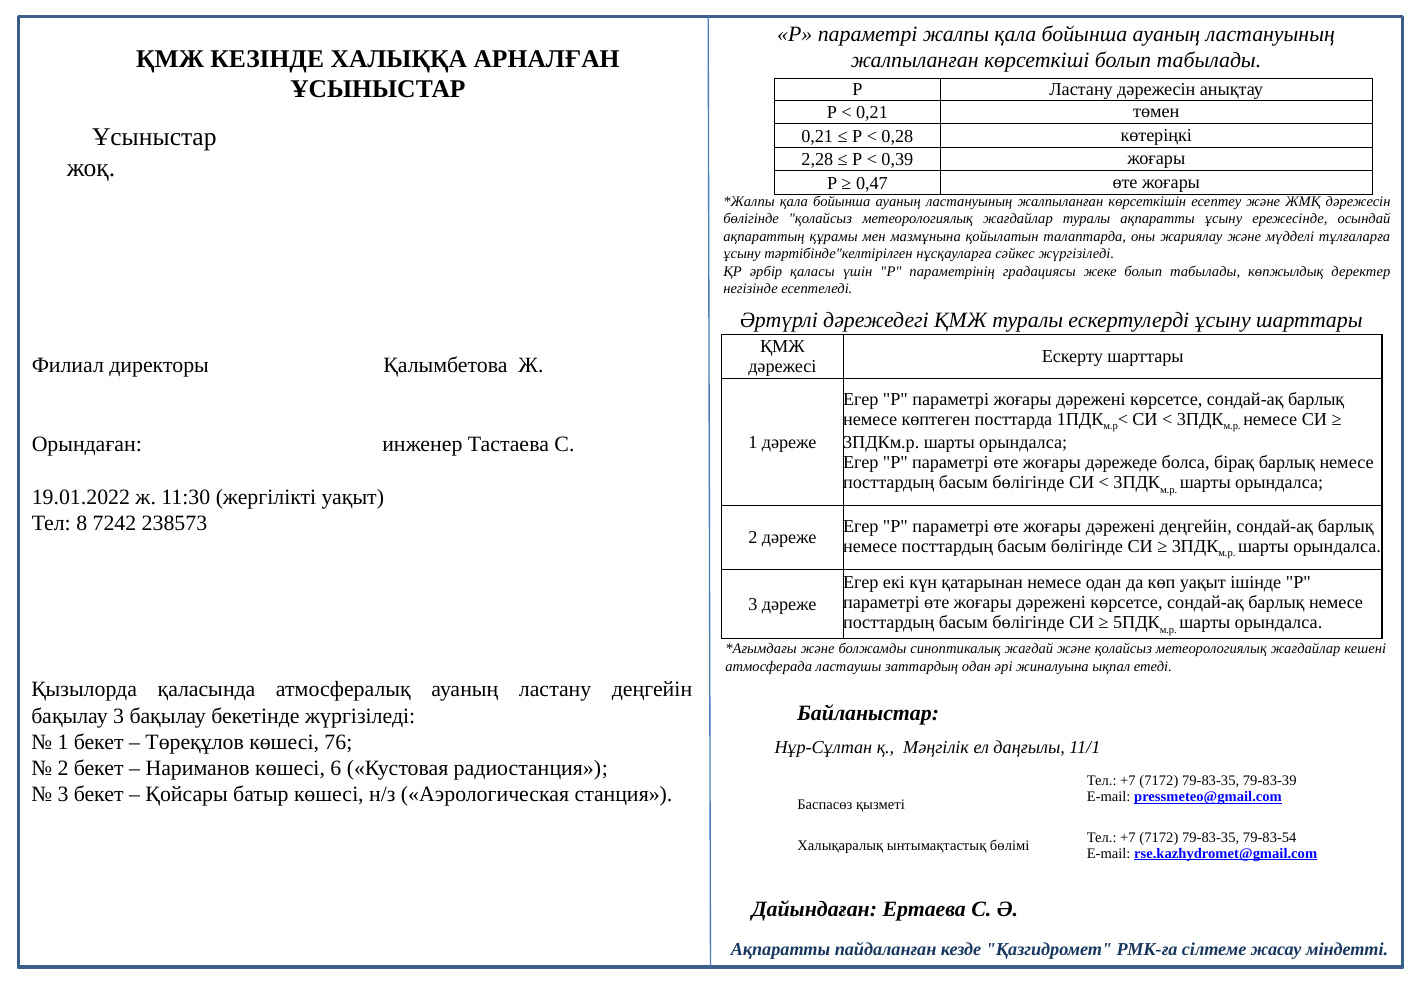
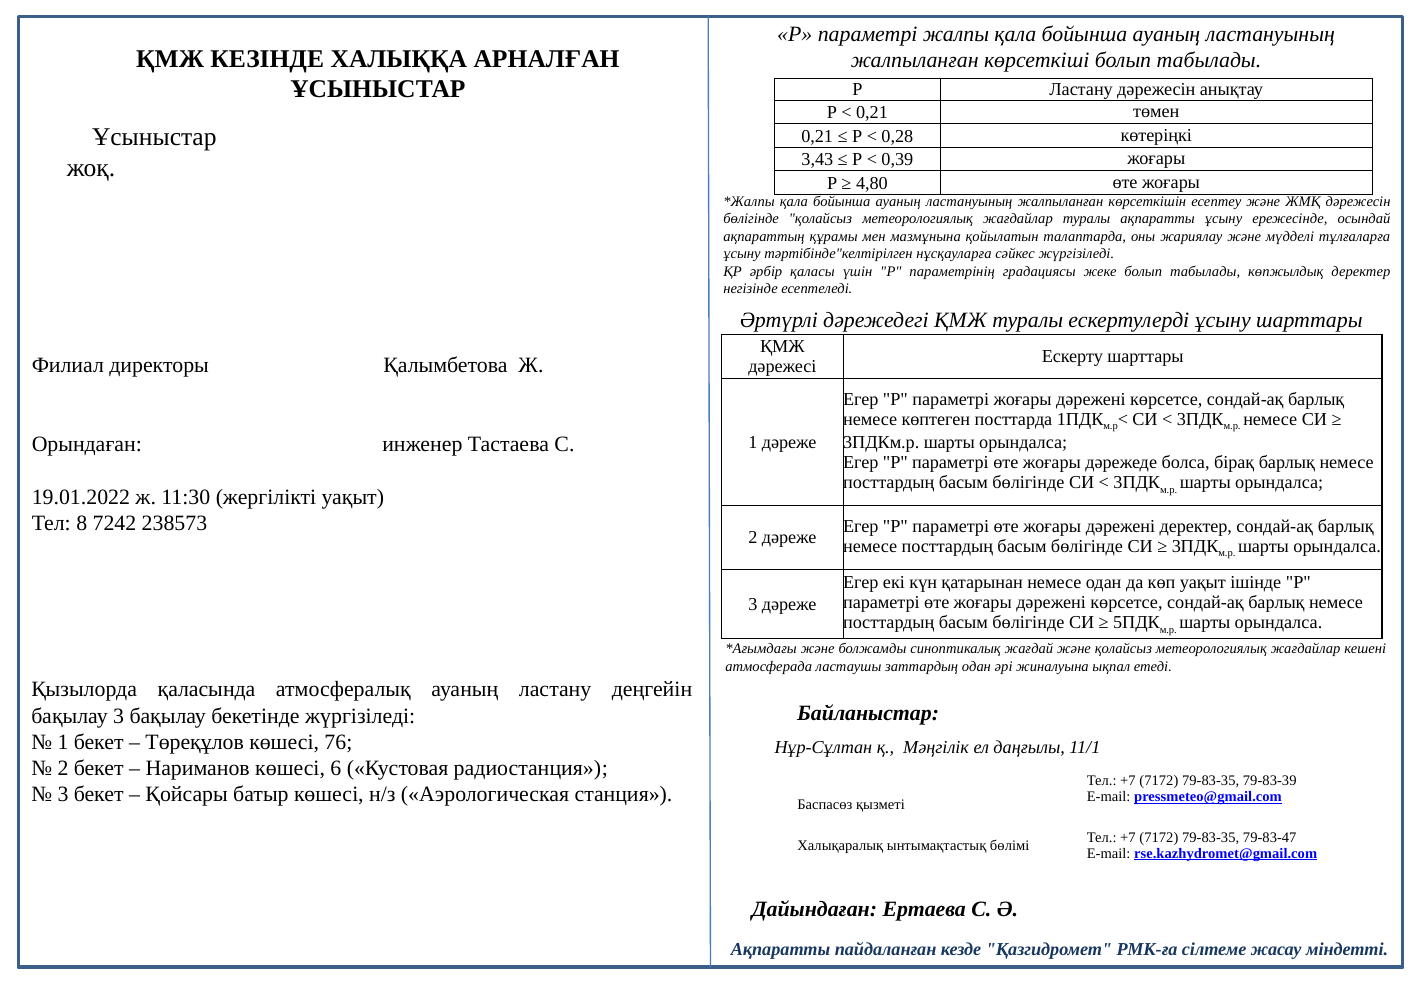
2,28: 2,28 -> 3,43
0,47: 0,47 -> 4,80
дәрежені деңгейін: деңгейін -> деректер
79-83-54: 79-83-54 -> 79-83-47
